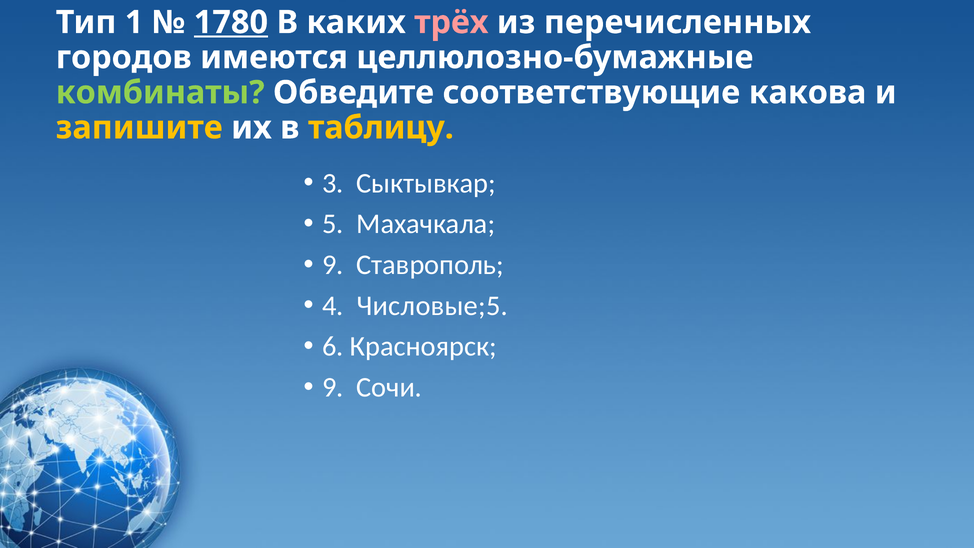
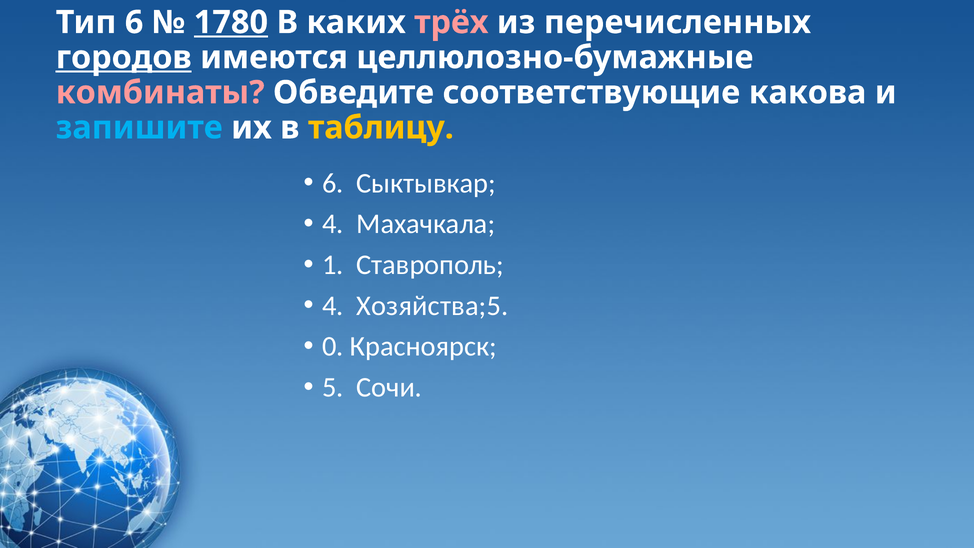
Тип 1: 1 -> 6
городов underline: none -> present
комбинаты colour: light green -> pink
запишите colour: yellow -> light blue
3 at (333, 183): 3 -> 6
5 at (333, 224): 5 -> 4
9 at (333, 265): 9 -> 1
Числовые;5: Числовые;5 -> Хозяйства;5
6: 6 -> 0
9 at (333, 387): 9 -> 5
